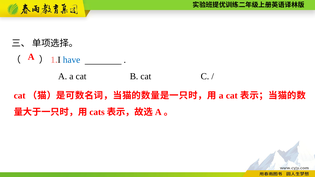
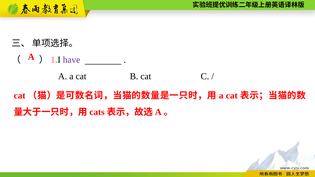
have colour: blue -> purple
